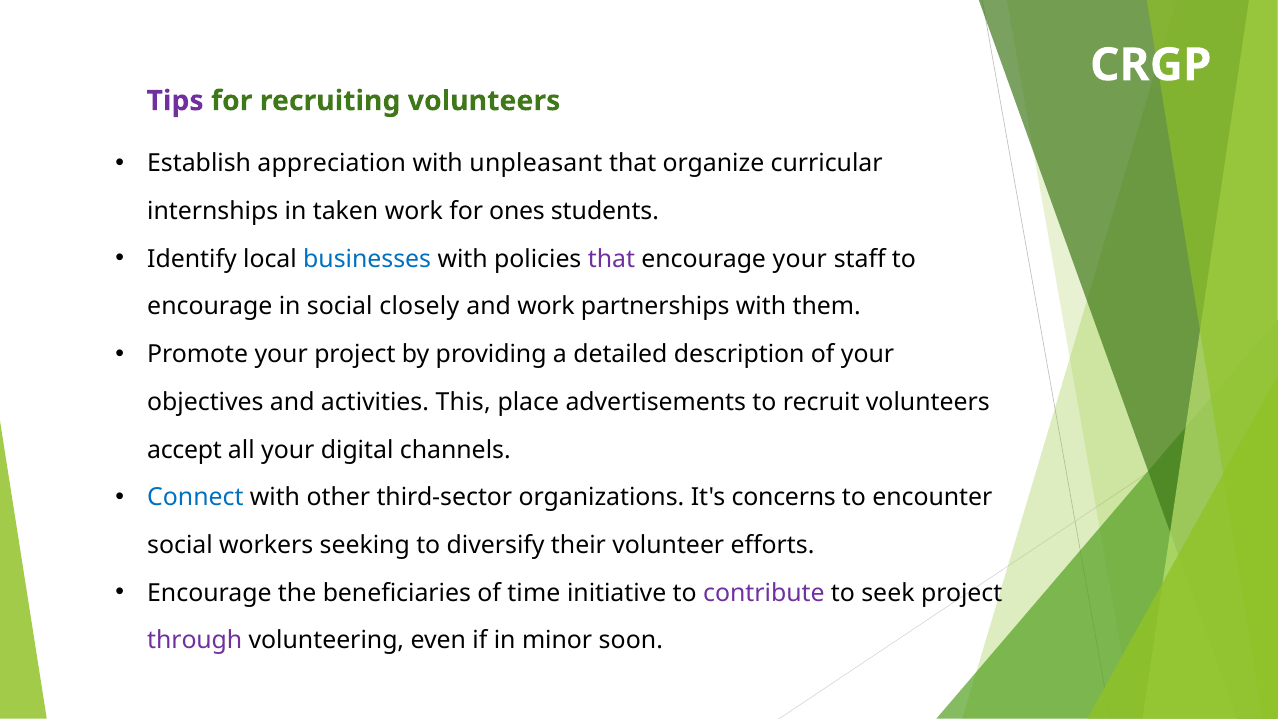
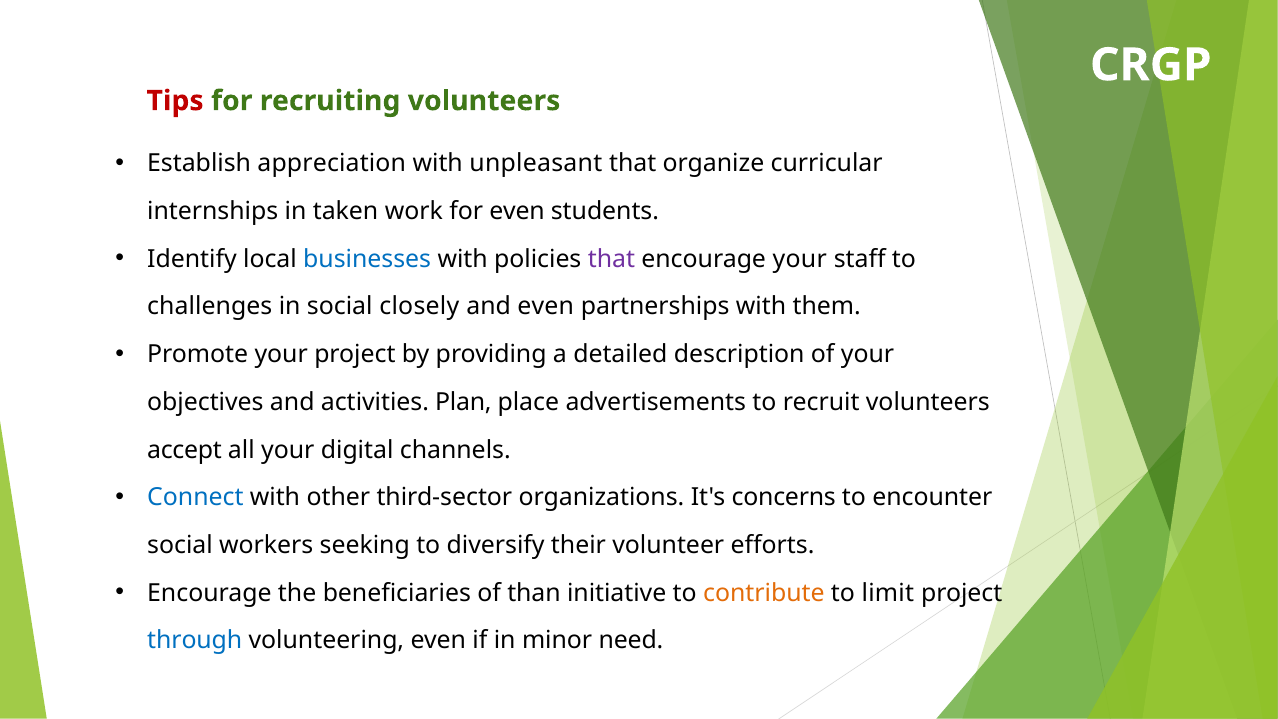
Tips colour: purple -> red
for ones: ones -> even
encourage at (210, 307): encourage -> challenges
and work: work -> even
This: This -> Plan
time: time -> than
contribute colour: purple -> orange
seek: seek -> limit
through colour: purple -> blue
soon: soon -> need
